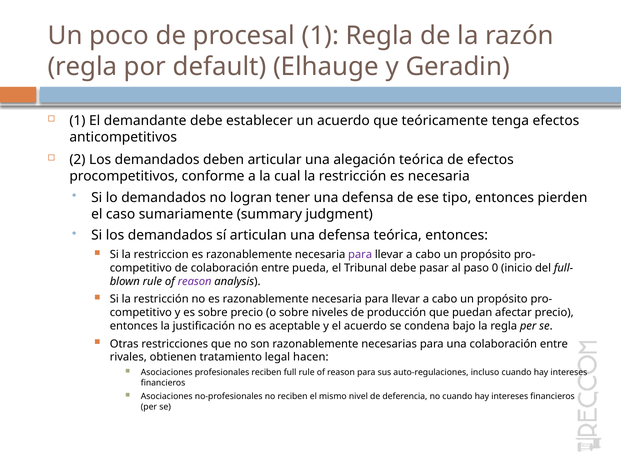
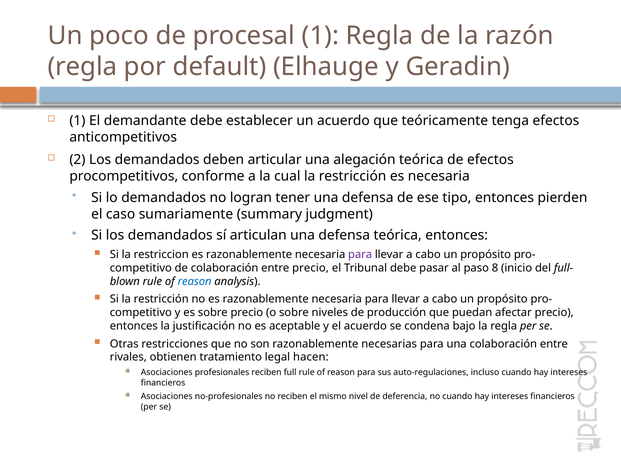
entre pueda: pueda -> precio
0: 0 -> 8
reason at (195, 282) colour: purple -> blue
